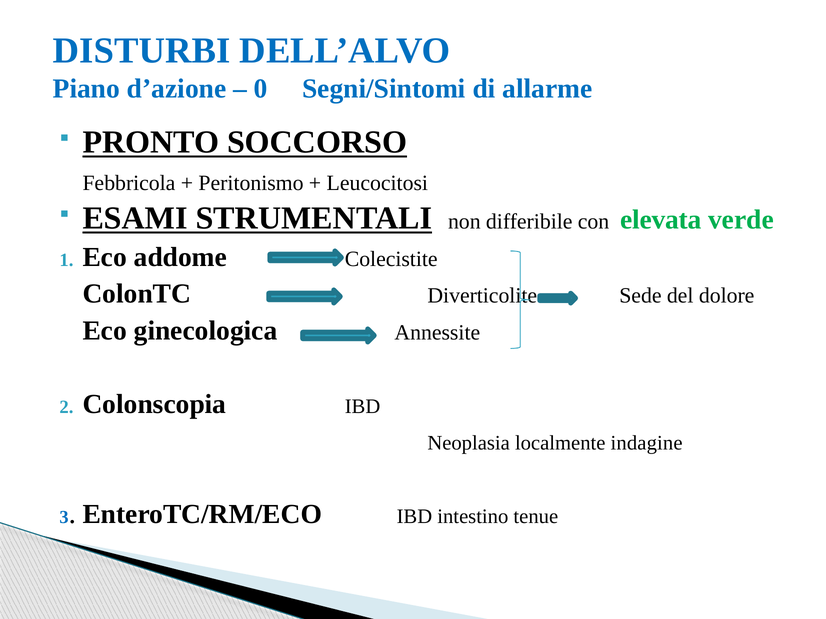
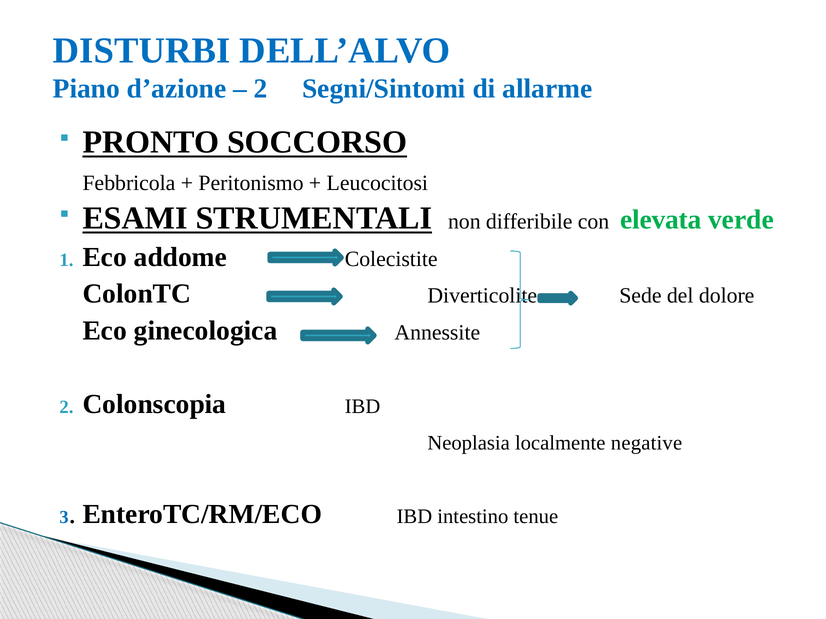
0 at (261, 89): 0 -> 2
indagine: indagine -> negative
